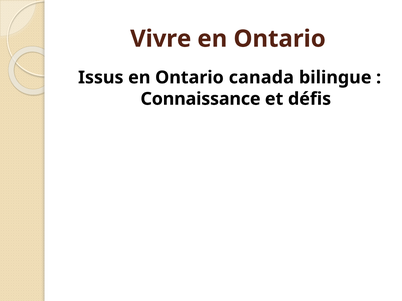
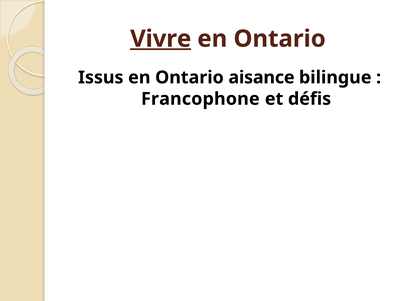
Vivre underline: none -> present
canada: canada -> aisance
Connaissance: Connaissance -> Francophone
